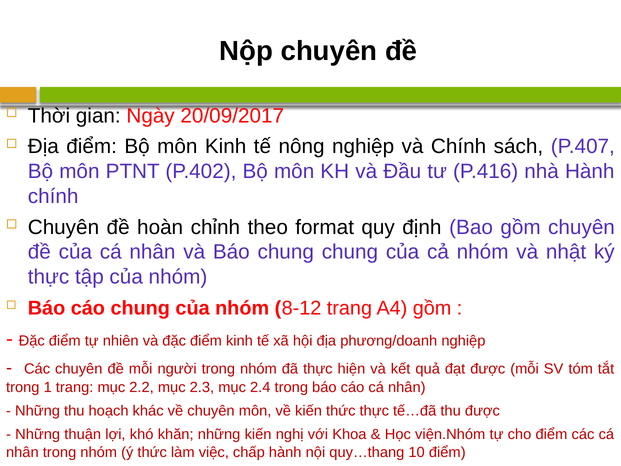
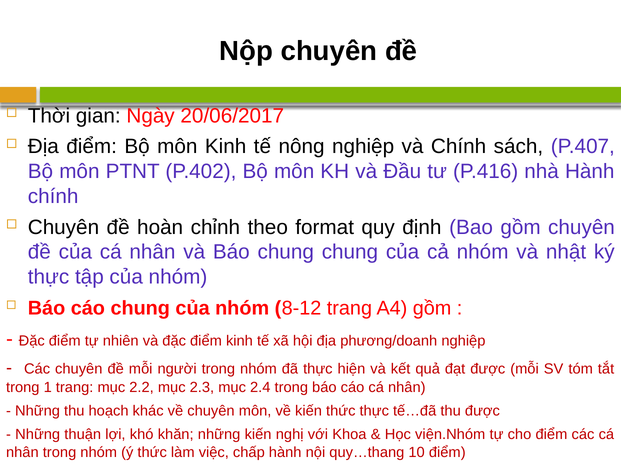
20/09/2017: 20/09/2017 -> 20/06/2017
